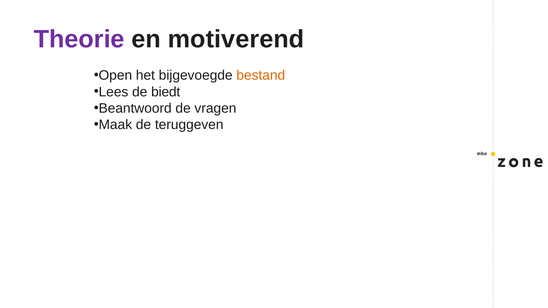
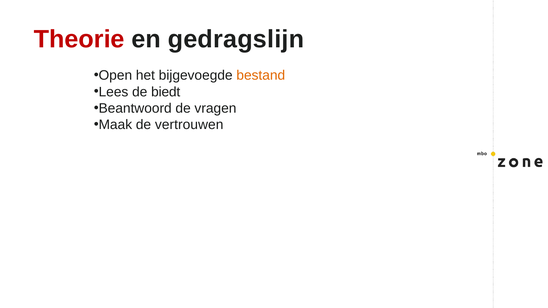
Theorie colour: purple -> red
motiverend: motiverend -> gedragslijn
teruggeven: teruggeven -> vertrouwen
